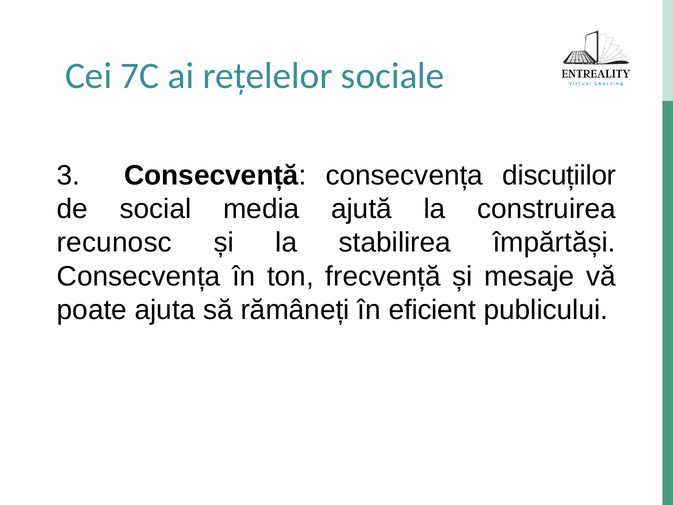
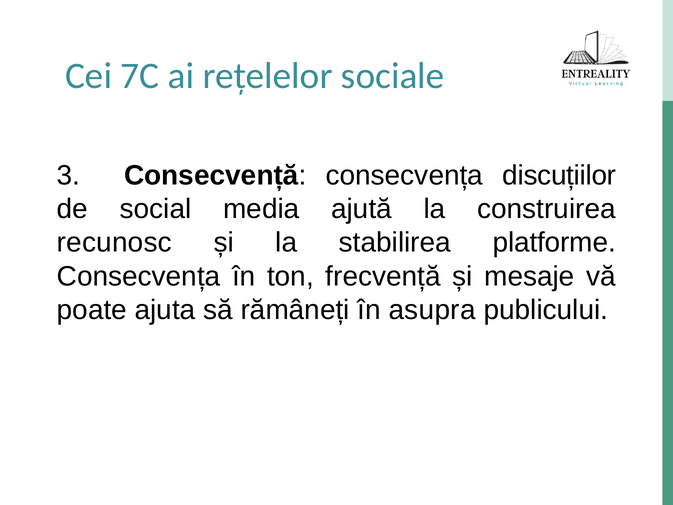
împărtăși: împărtăși -> platforme
eficient: eficient -> asupra
